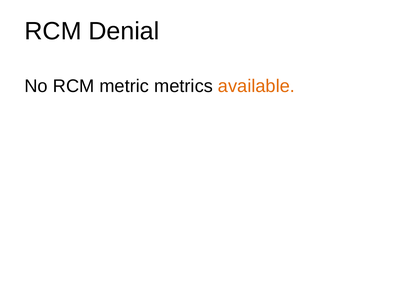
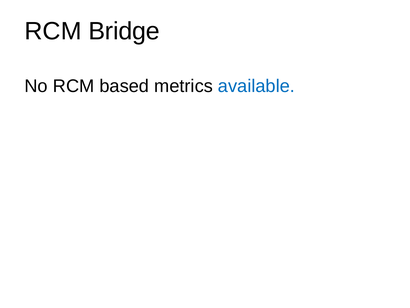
Denial: Denial -> Bridge
metric: metric -> based
available colour: orange -> blue
